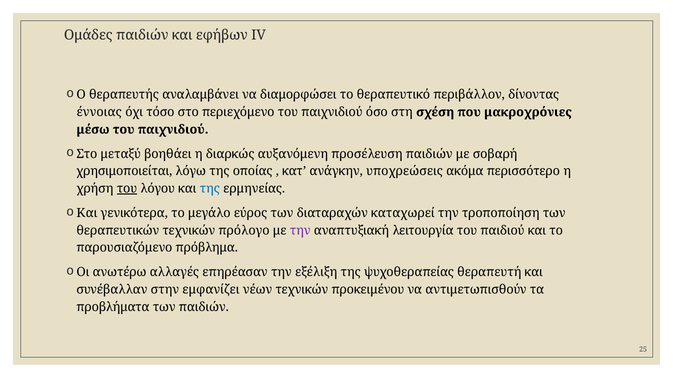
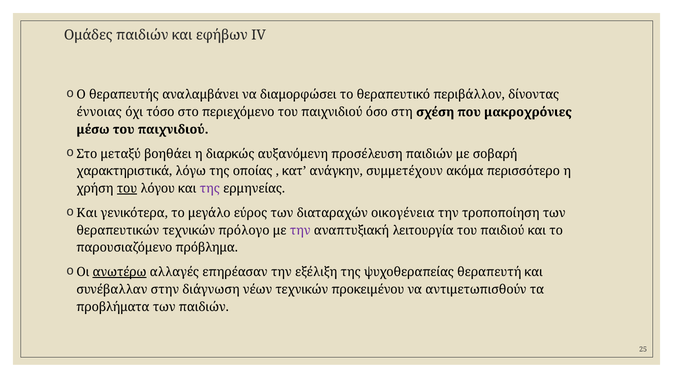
χρησιμοποιείται: χρησιμοποιείται -> χαρακτηριστικά
υποχρεώσεις: υποχρεώσεις -> συμμετέχουν
της at (210, 189) colour: blue -> purple
καταχωρεί: καταχωρεί -> οικογένεια
ανωτέρω underline: none -> present
εμφανίζει: εμφανίζει -> διάγνωση
